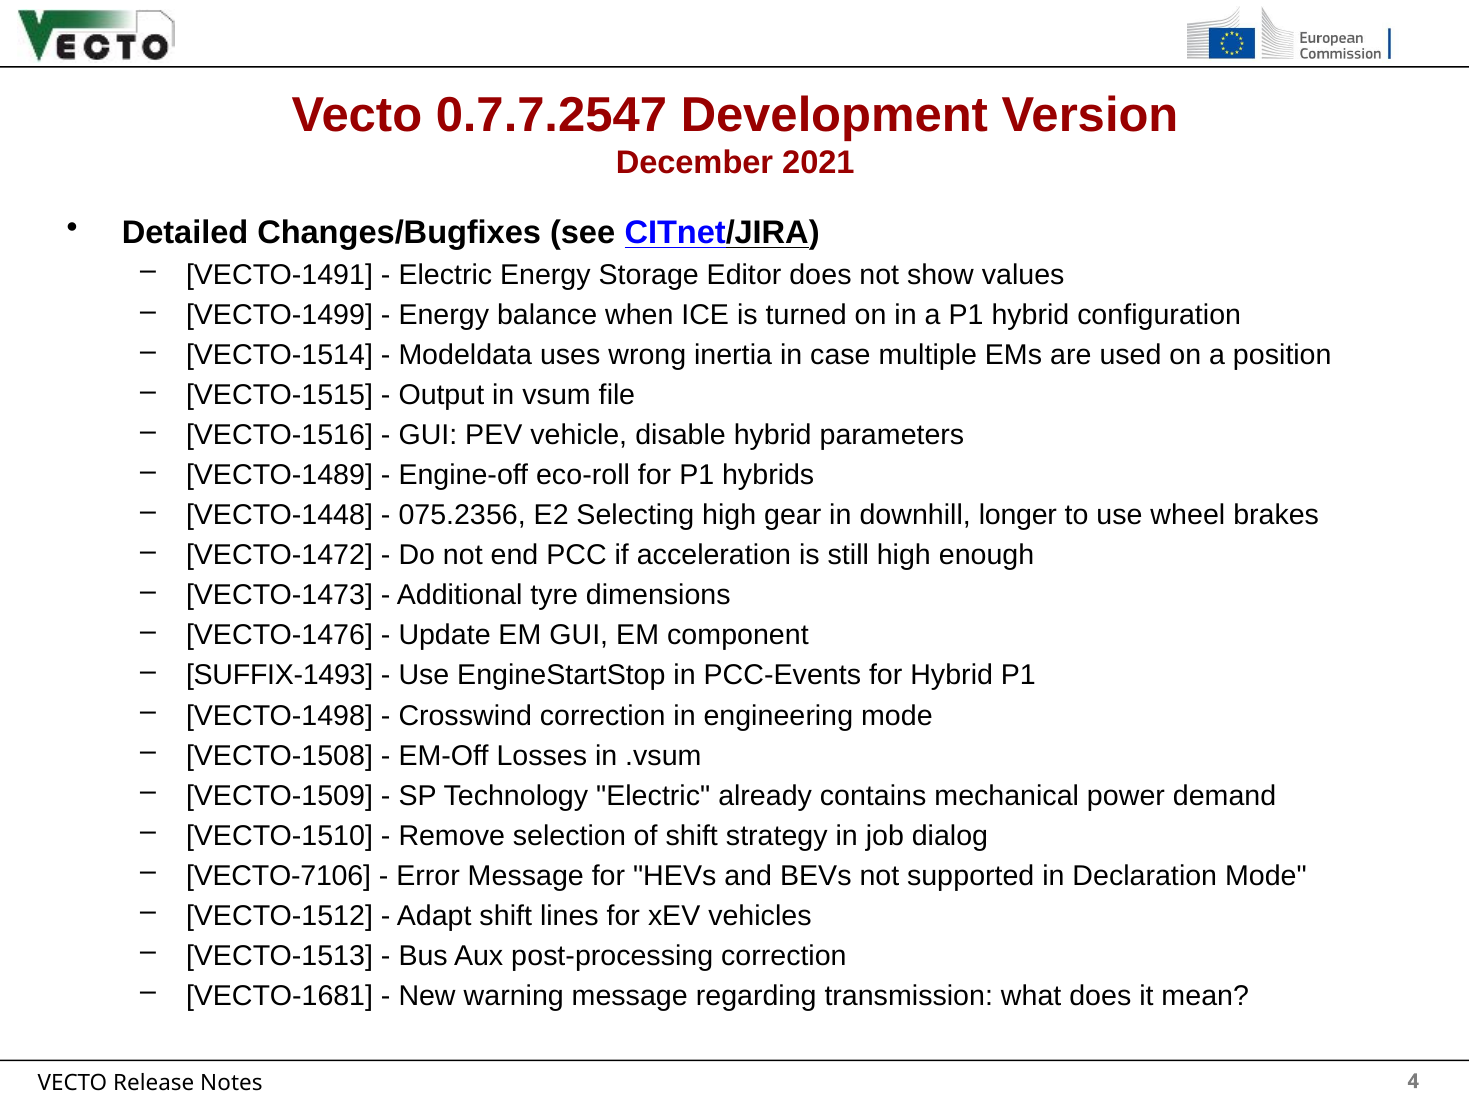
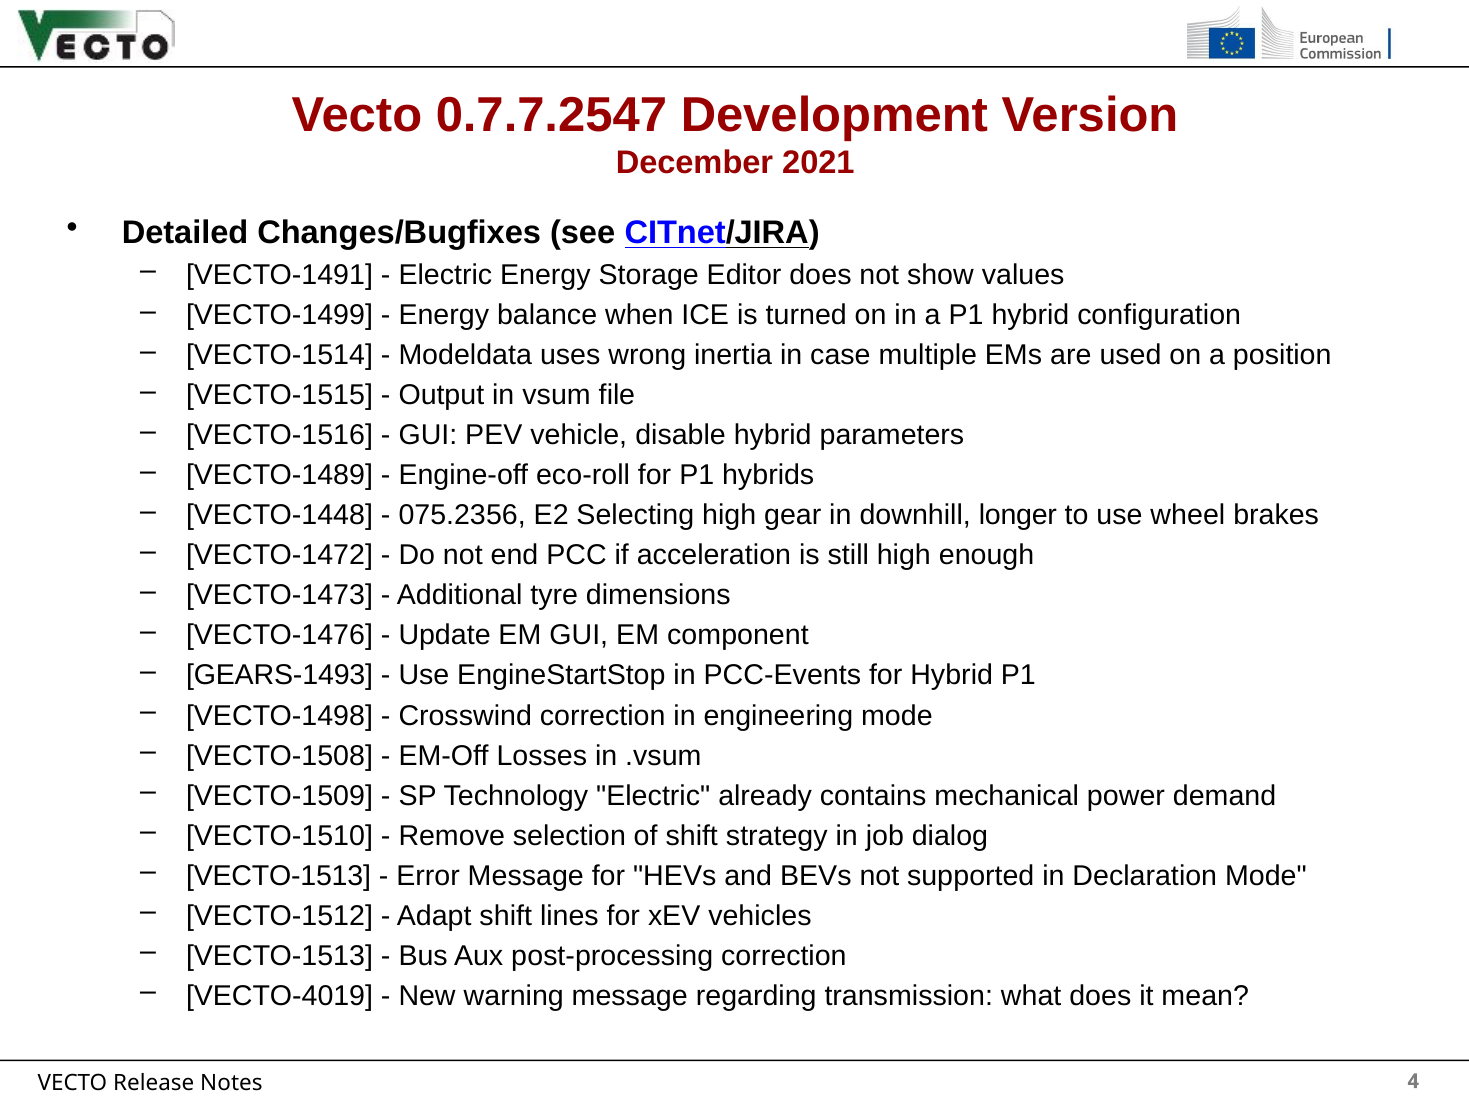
SUFFIX-1493: SUFFIX-1493 -> GEARS-1493
VECTO-7106 at (279, 875): VECTO-7106 -> VECTO-1513
VECTO-1681: VECTO-1681 -> VECTO-4019
